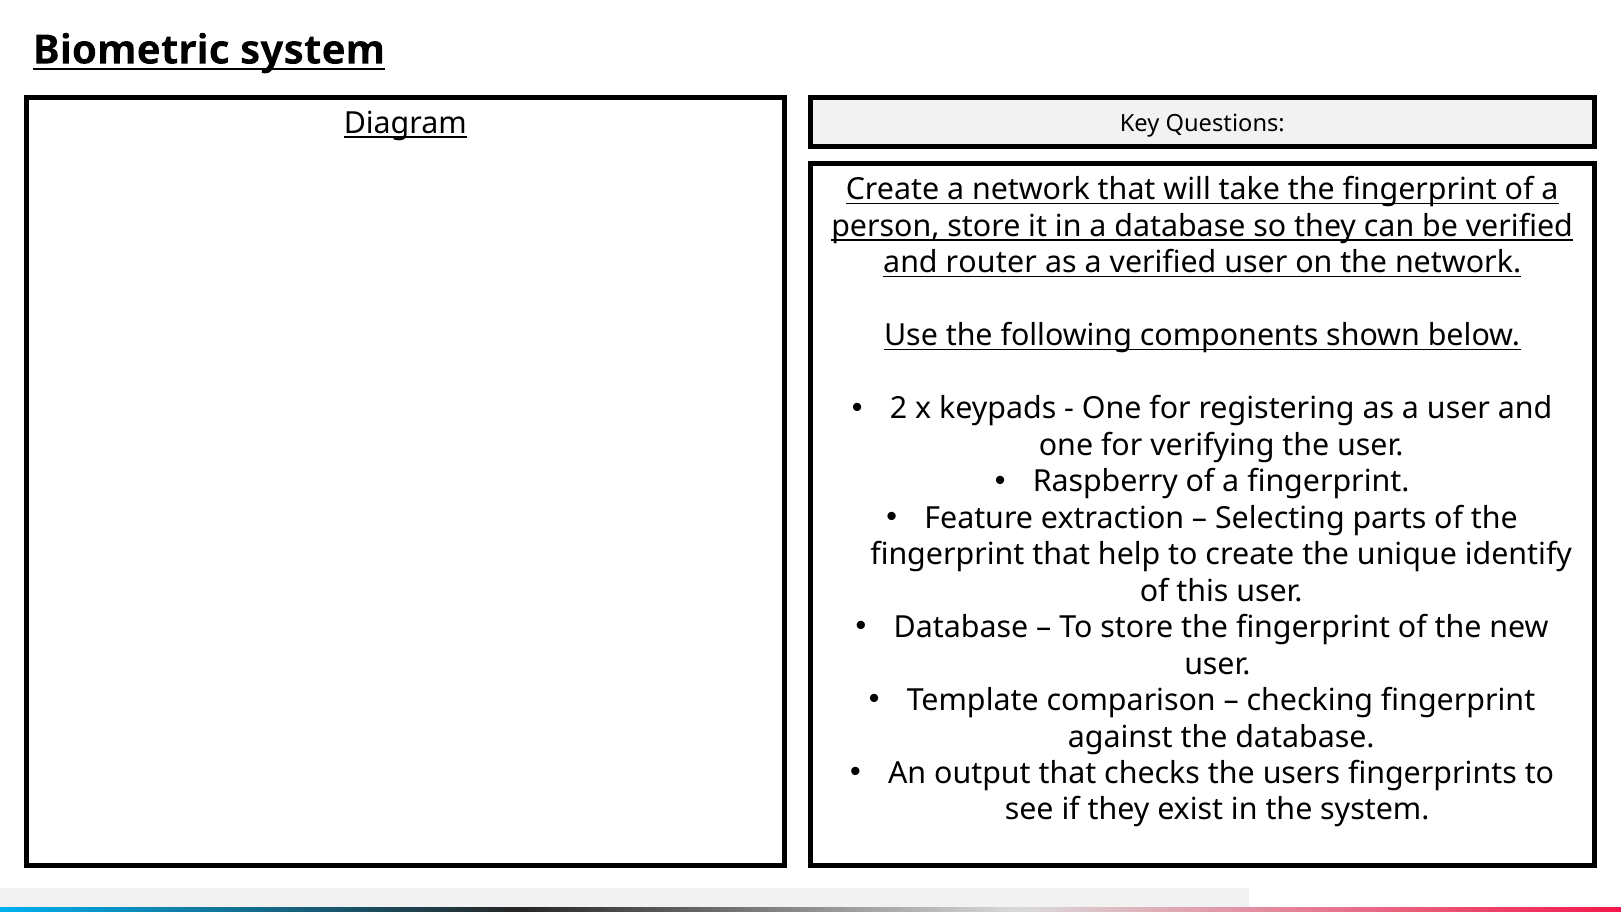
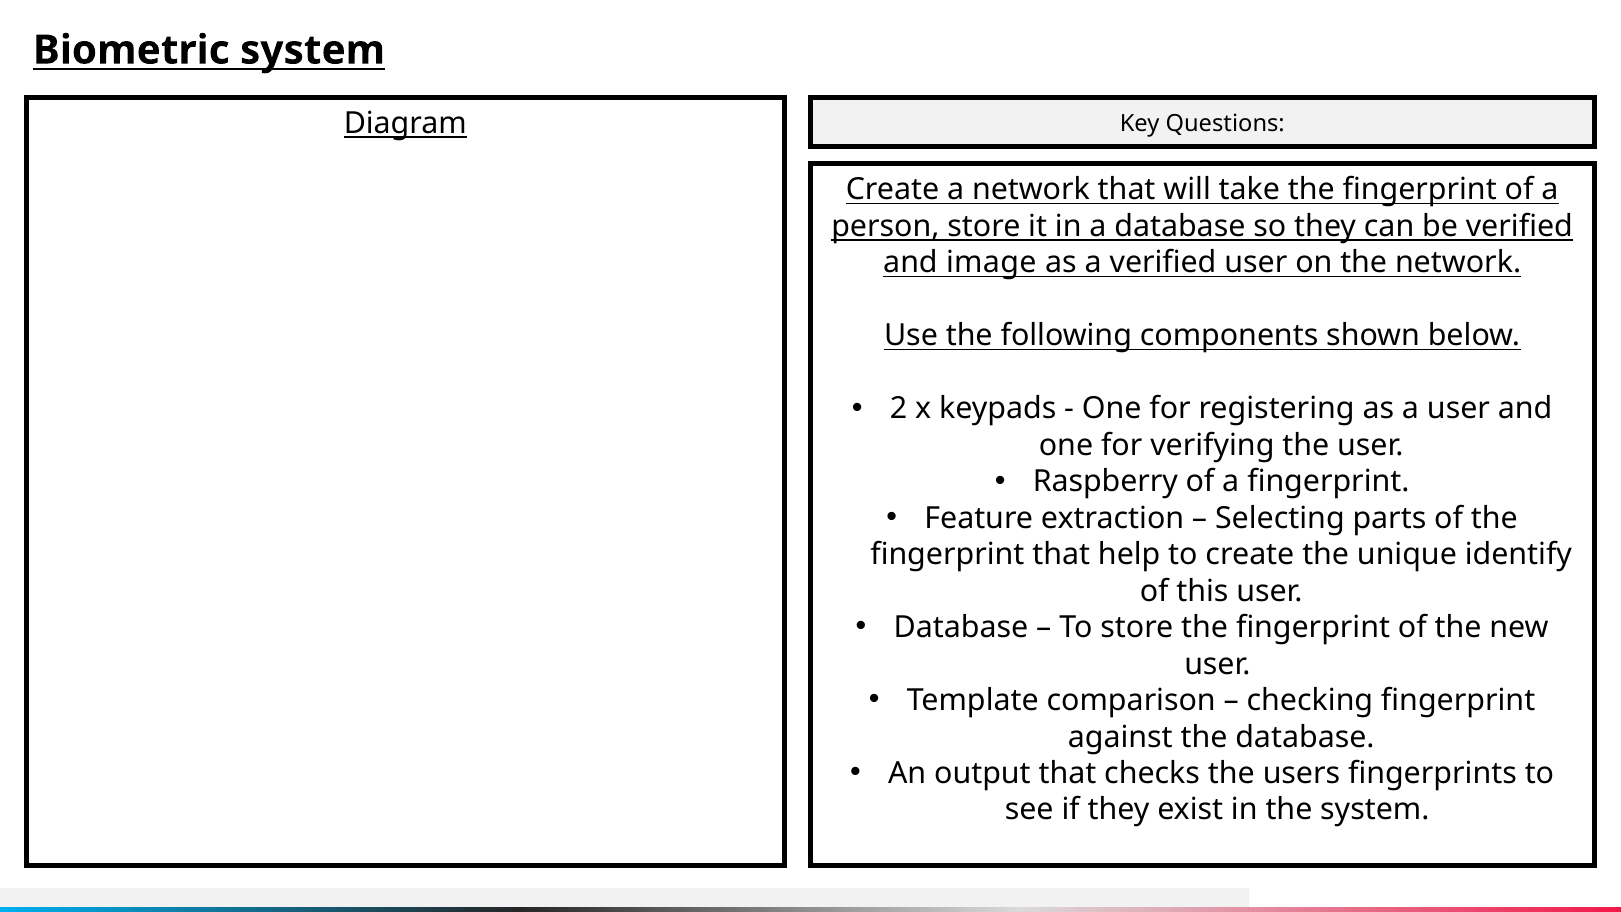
router: router -> image
